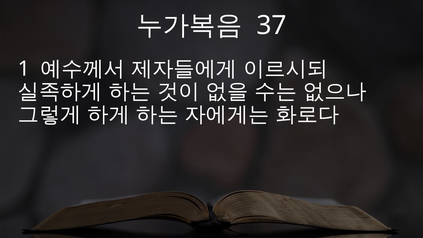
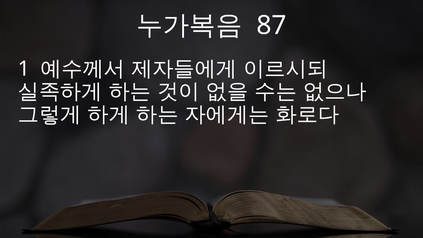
37: 37 -> 87
